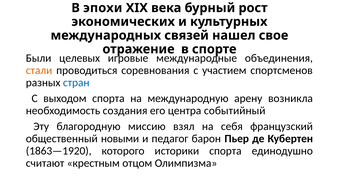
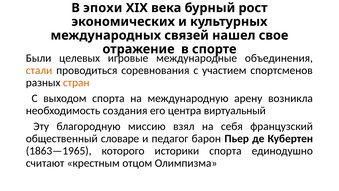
стран colour: blue -> orange
событийный: событийный -> виртуальный
новыми: новыми -> словаре
1863—1920: 1863—1920 -> 1863—1965
